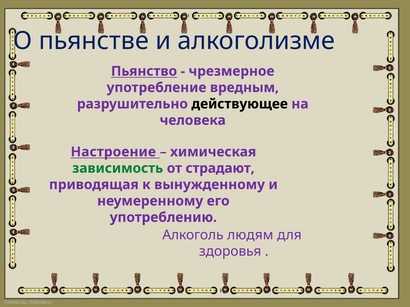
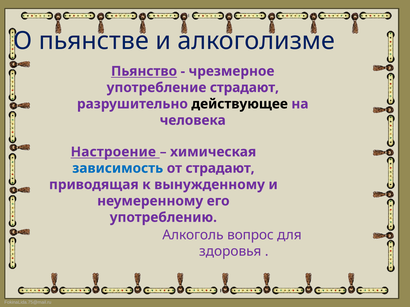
употребление вредным: вредным -> страдают
зависимость colour: green -> blue
людям: людям -> вопрос
